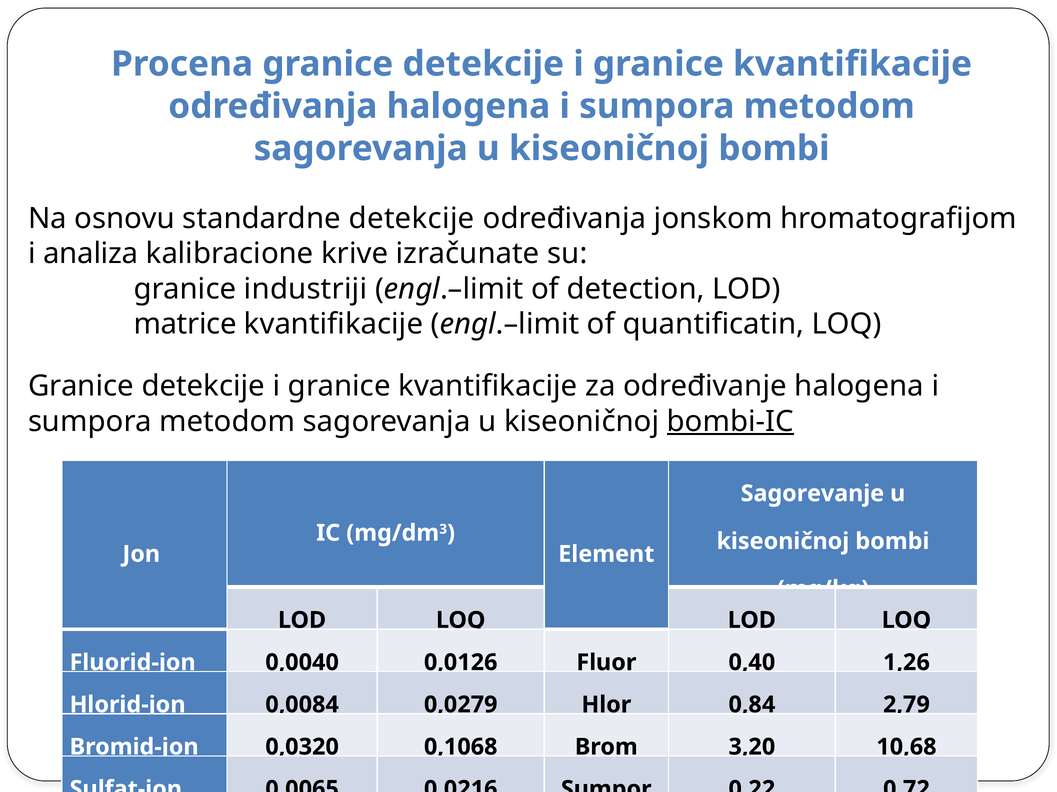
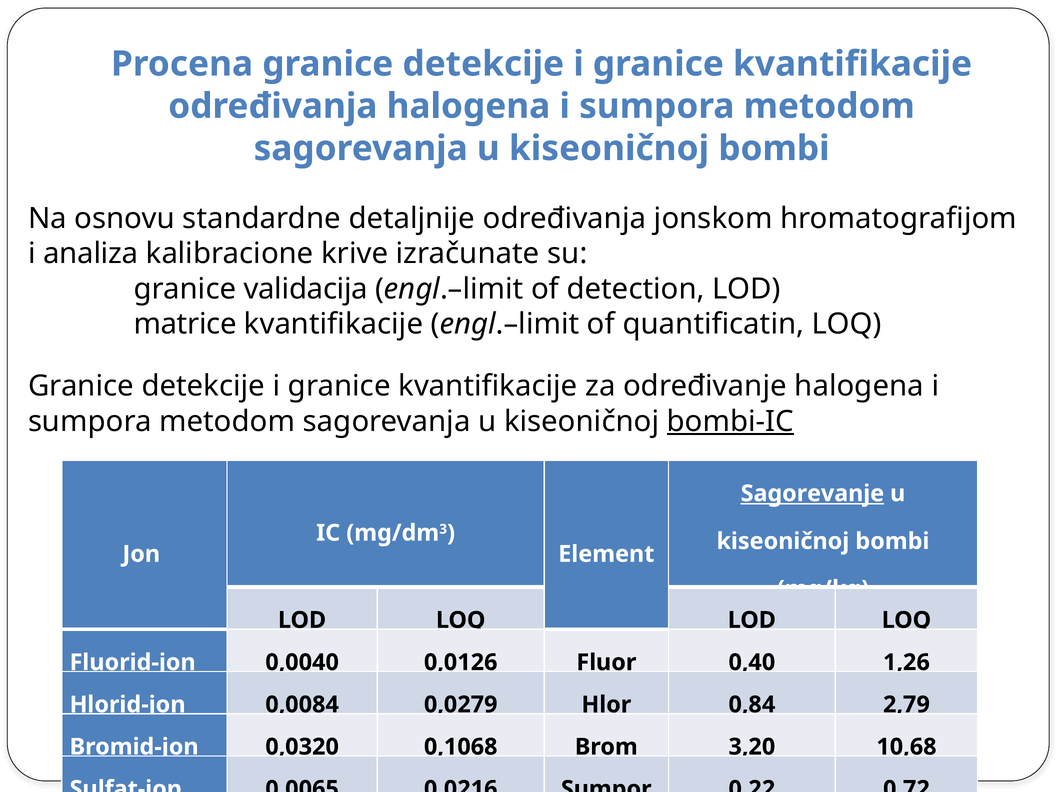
standardne detekcije: detekcije -> detaljnije
industriji: industriji -> validacija
Sagorevanje underline: none -> present
